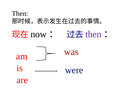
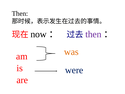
was colour: red -> orange
